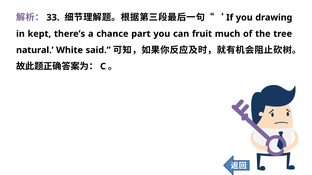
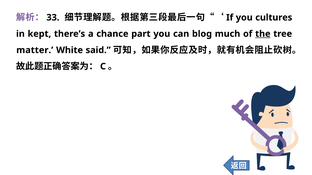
drawing: drawing -> cultures
fruit: fruit -> blog
the underline: none -> present
natural: natural -> matter
